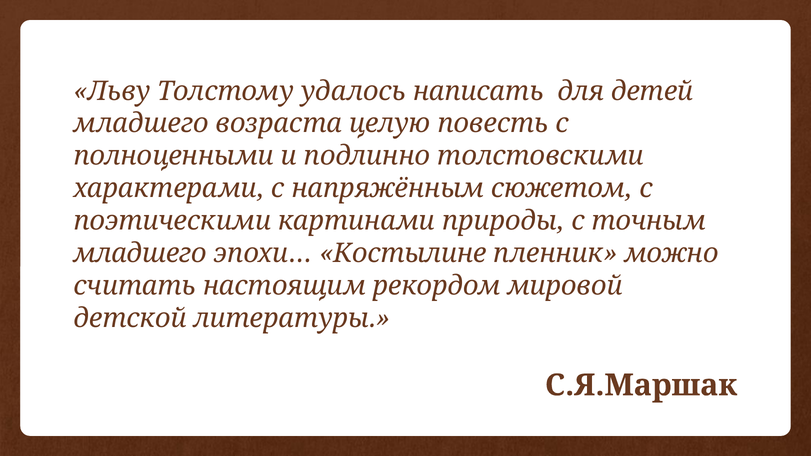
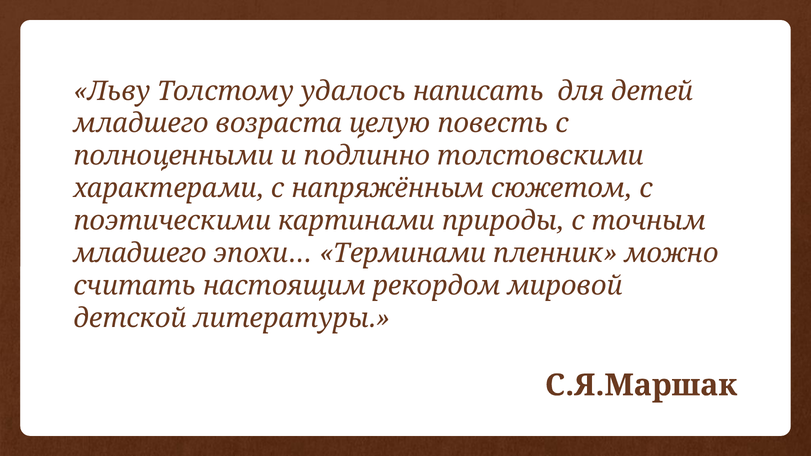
Костылине: Костылине -> Терминами
